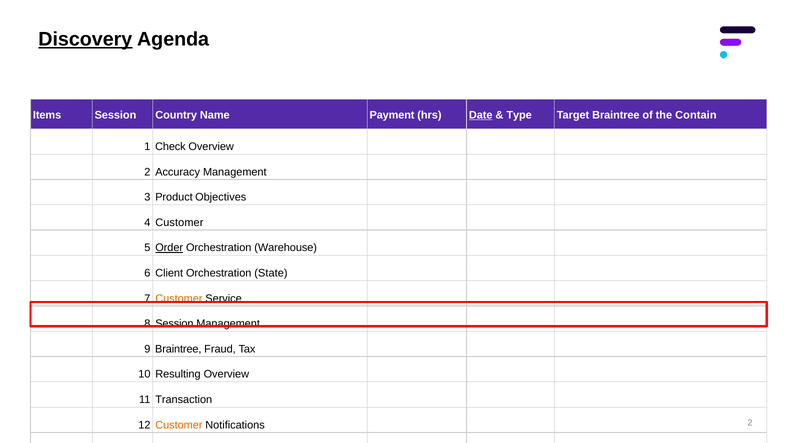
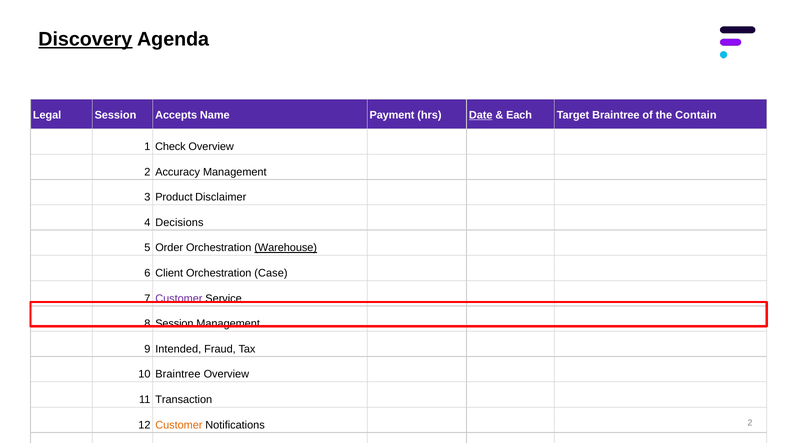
Items: Items -> Legal
Country: Country -> Accepts
Type: Type -> Each
Objectives: Objectives -> Disclaimer
4 Customer: Customer -> Decisions
Order underline: present -> none
Warehouse underline: none -> present
State: State -> Case
Customer at (179, 298) colour: orange -> purple
9 Braintree: Braintree -> Intended
10 Resulting: Resulting -> Braintree
